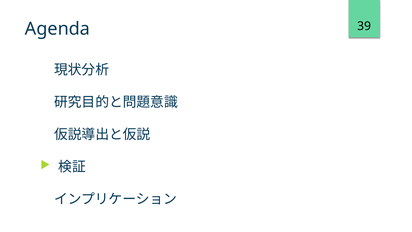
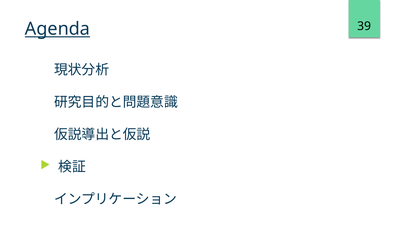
Agenda underline: none -> present
